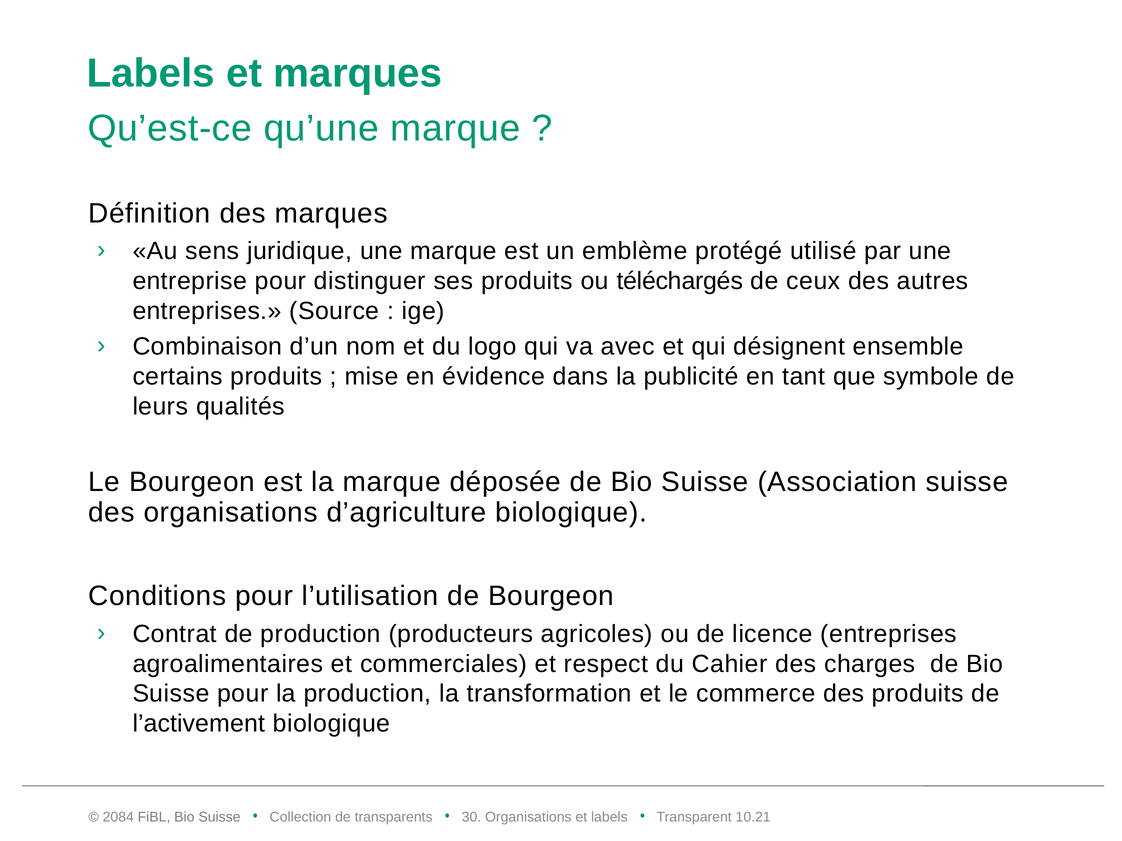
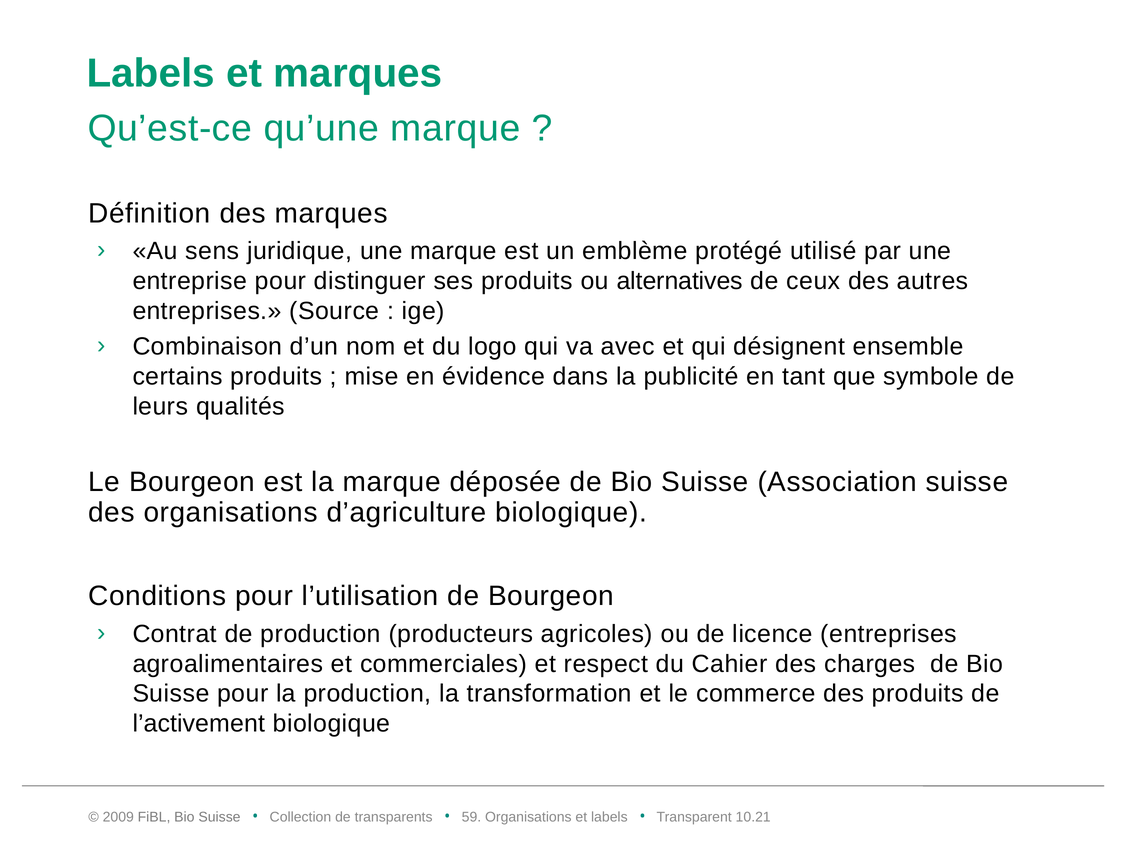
téléchargés: téléchargés -> alternatives
2084: 2084 -> 2009
30: 30 -> 59
